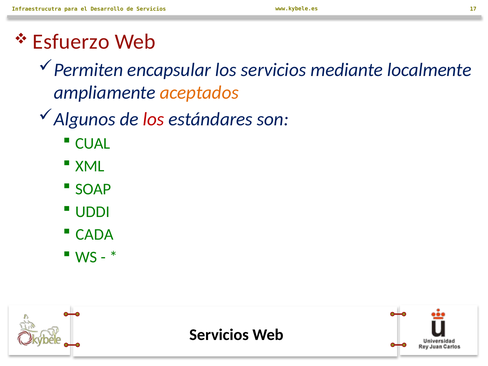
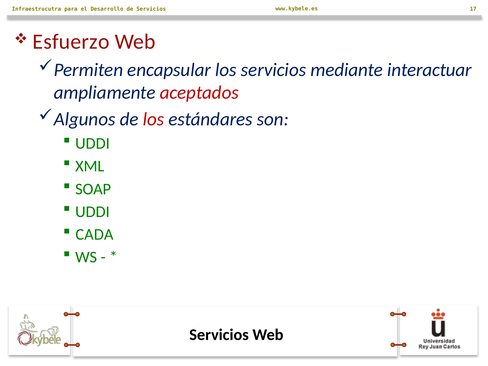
localmente: localmente -> interactuar
aceptados colour: orange -> red
CUAL at (93, 143): CUAL -> UDDI
